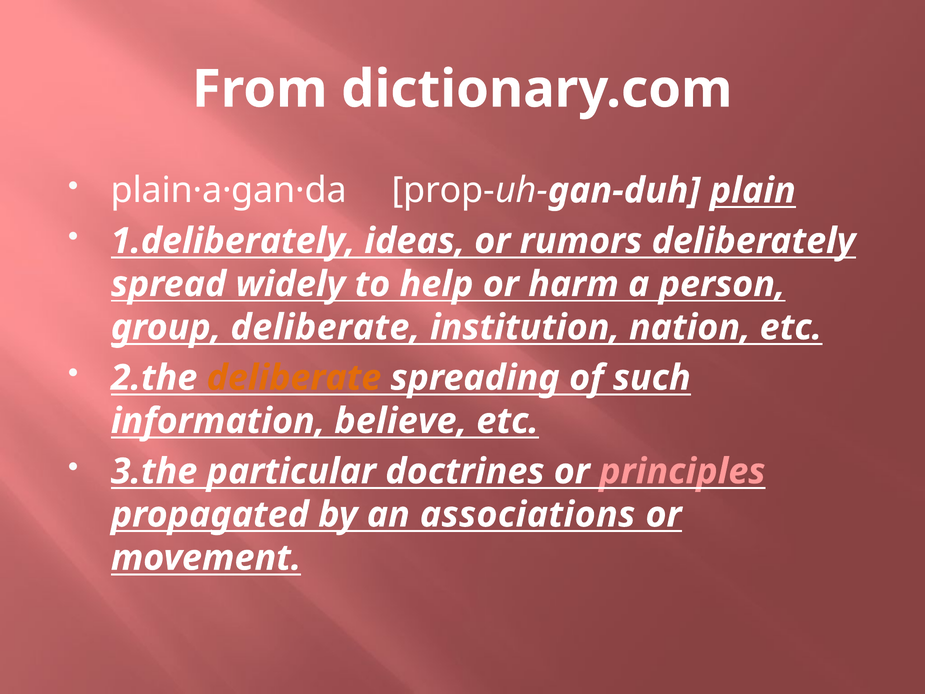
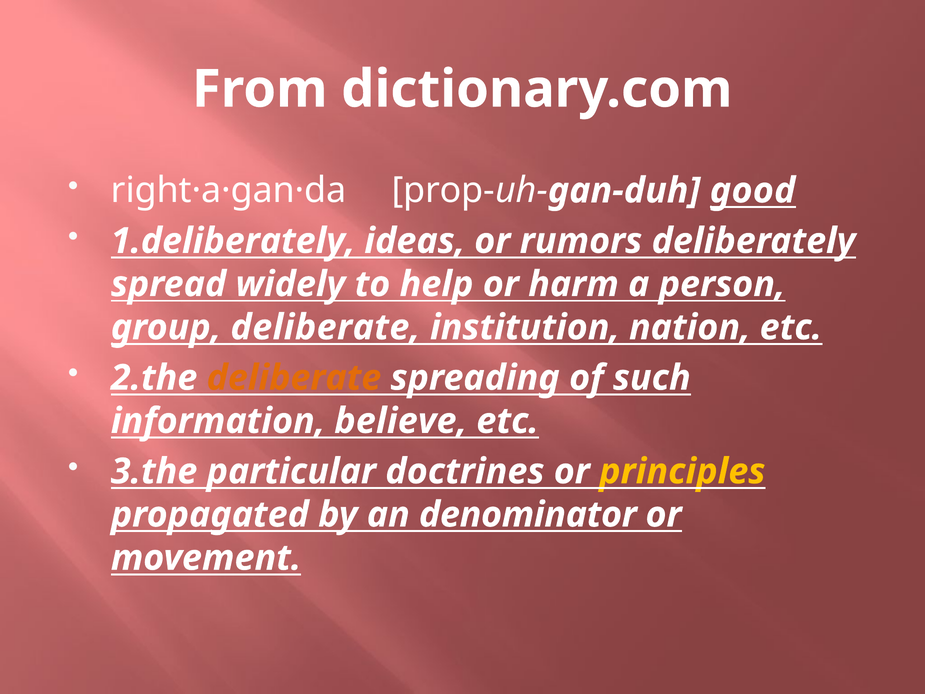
plain·a·gan·da: plain·a·gan·da -> right·a·gan·da
plain: plain -> good
principles colour: pink -> yellow
associations: associations -> denominator
